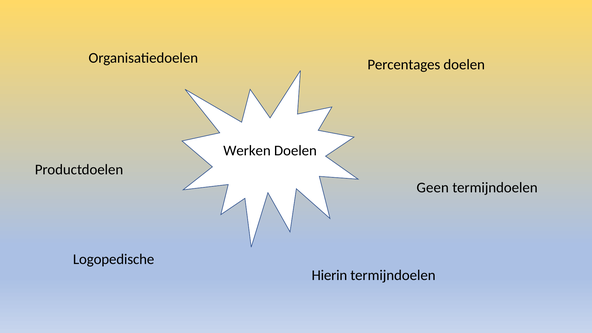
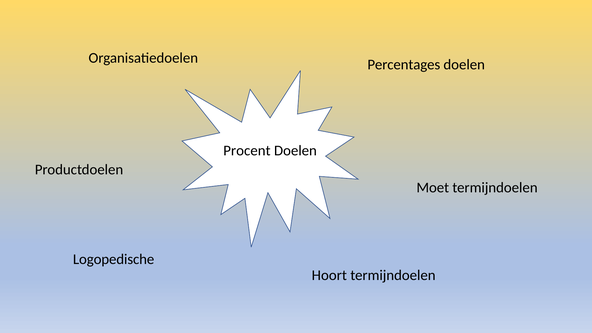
Werken: Werken -> Procent
Geen: Geen -> Moet
Hierin: Hierin -> Hoort
